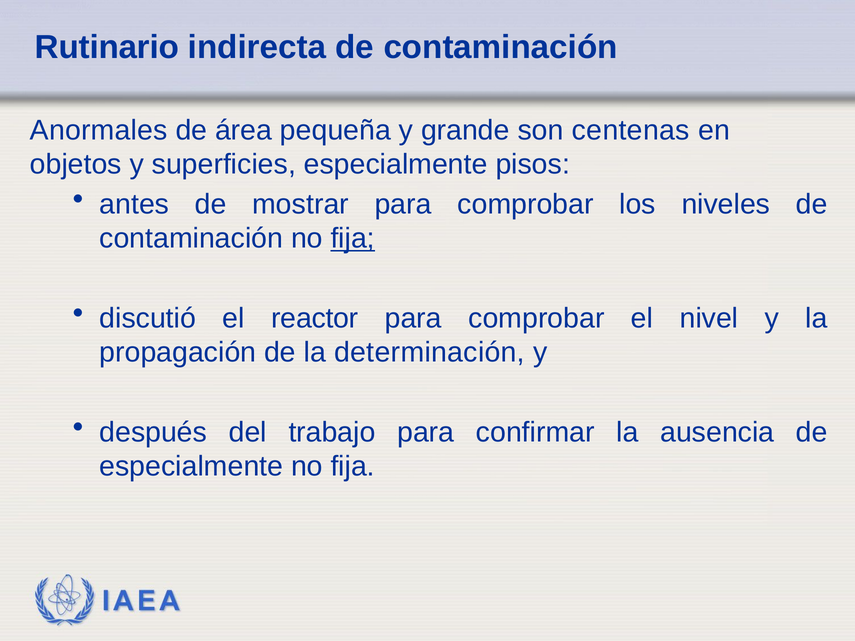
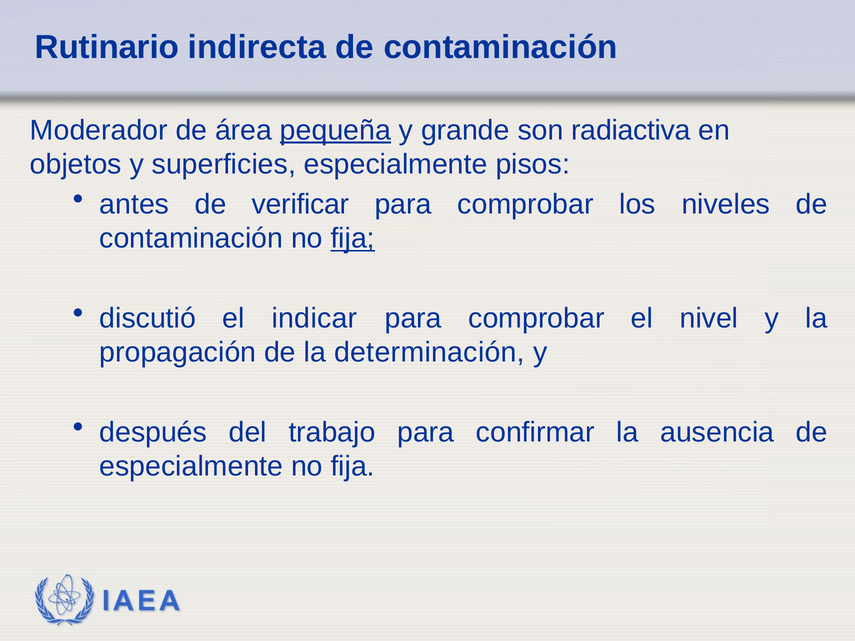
Anormales: Anormales -> Moderador
pequeña underline: none -> present
centenas: centenas -> radiactiva
mostrar: mostrar -> verificar
reactor: reactor -> indicar
